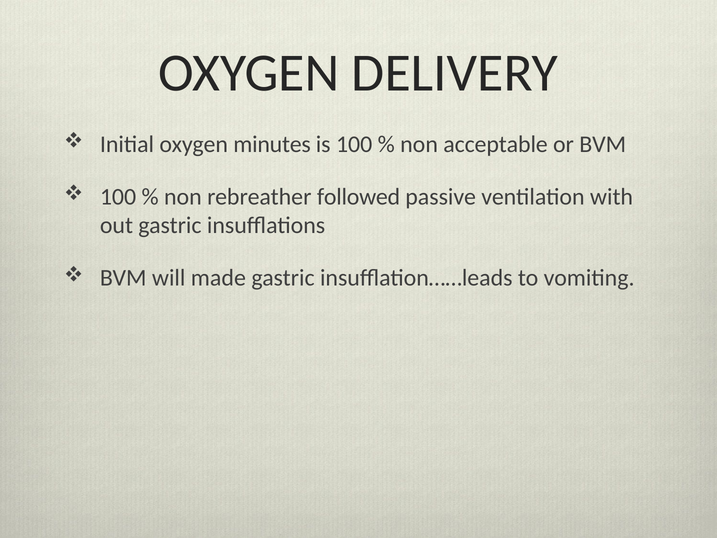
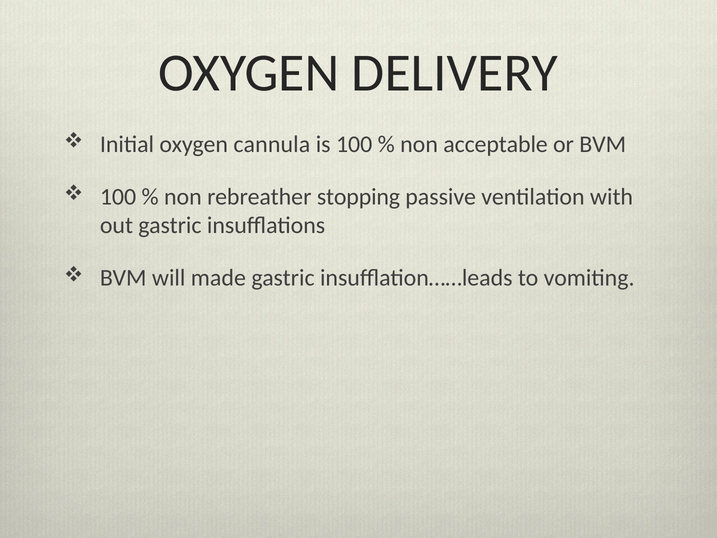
minutes: minutes -> cannula
followed: followed -> stopping
